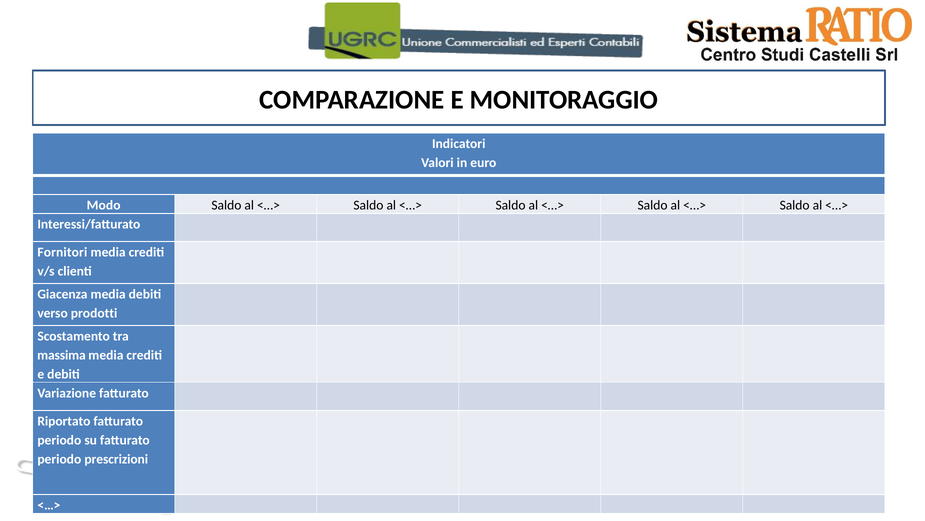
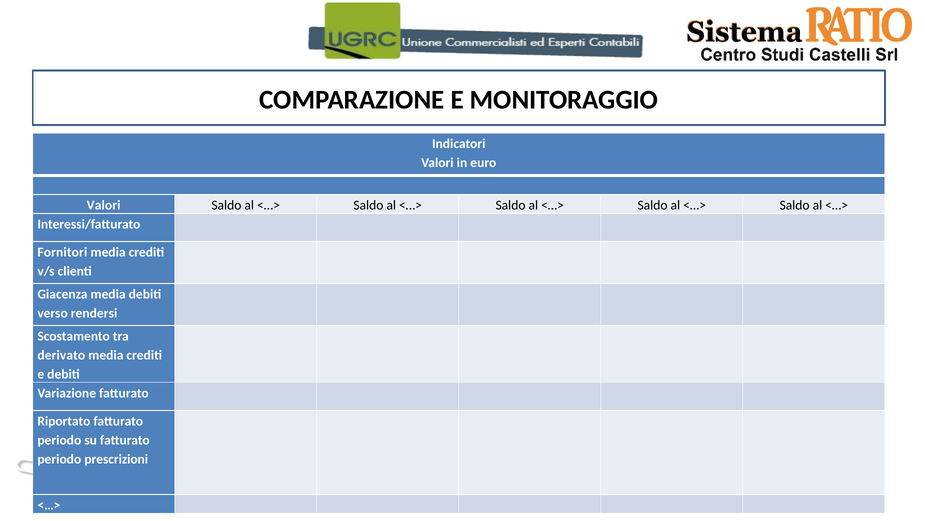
Modo at (104, 205): Modo -> Valori
prodotti: prodotti -> rendersi
massima: massima -> derivato
